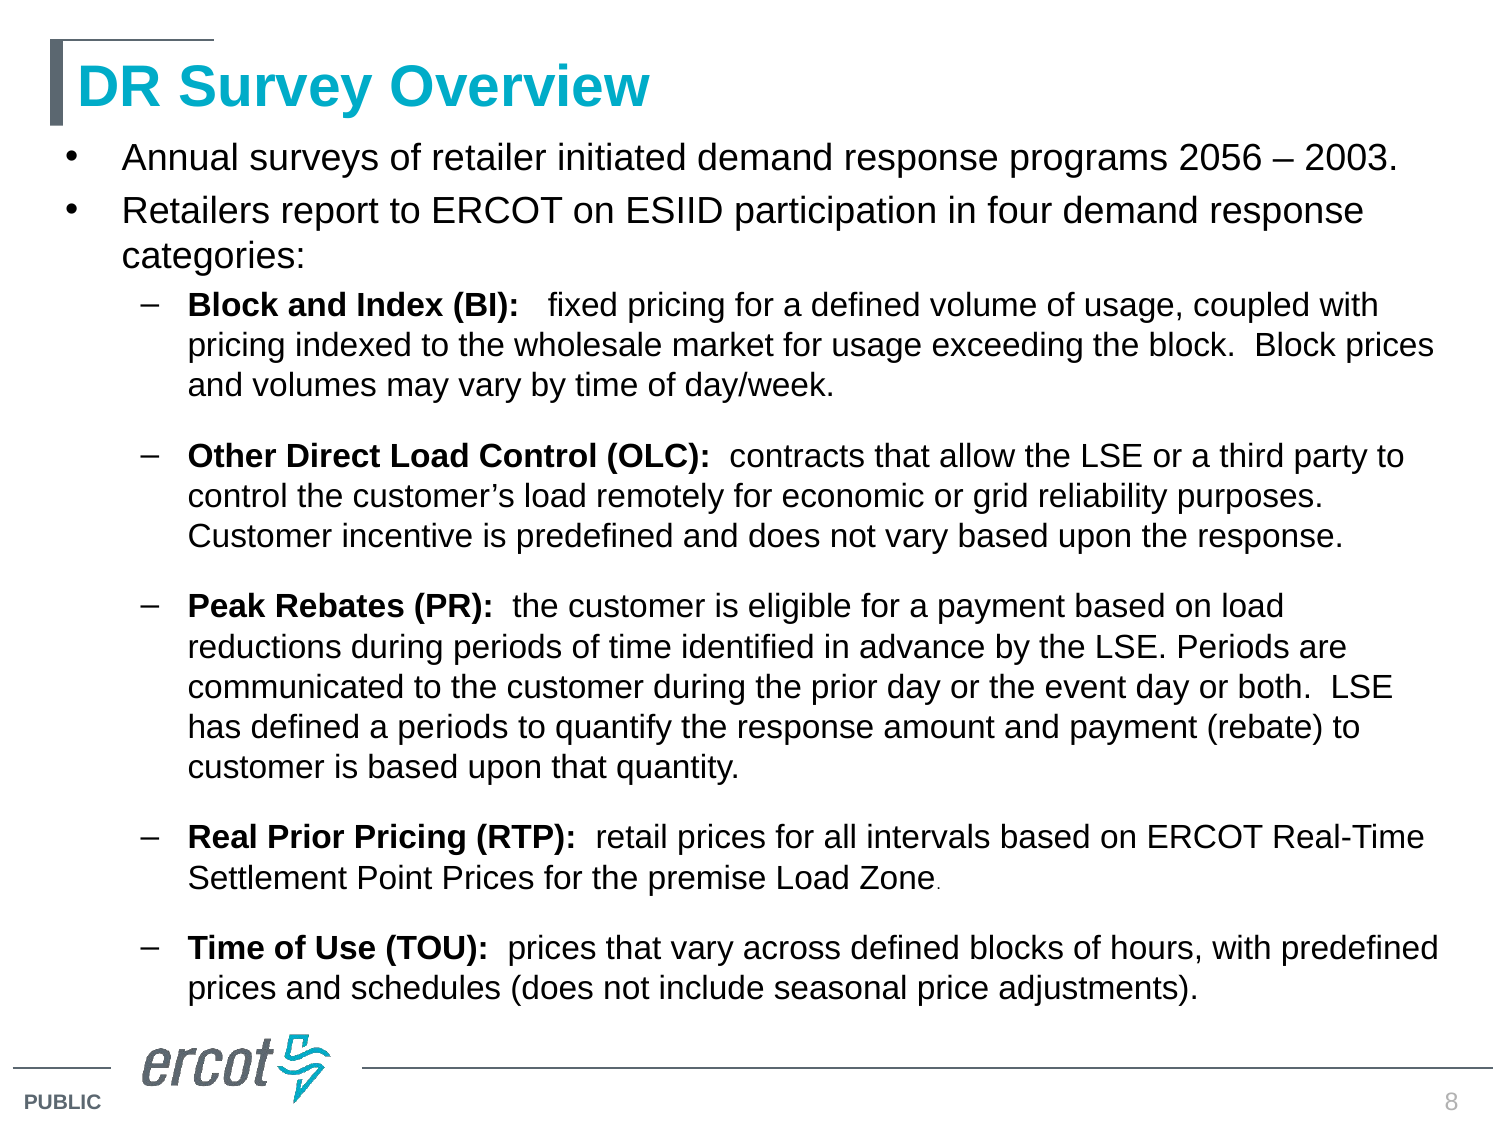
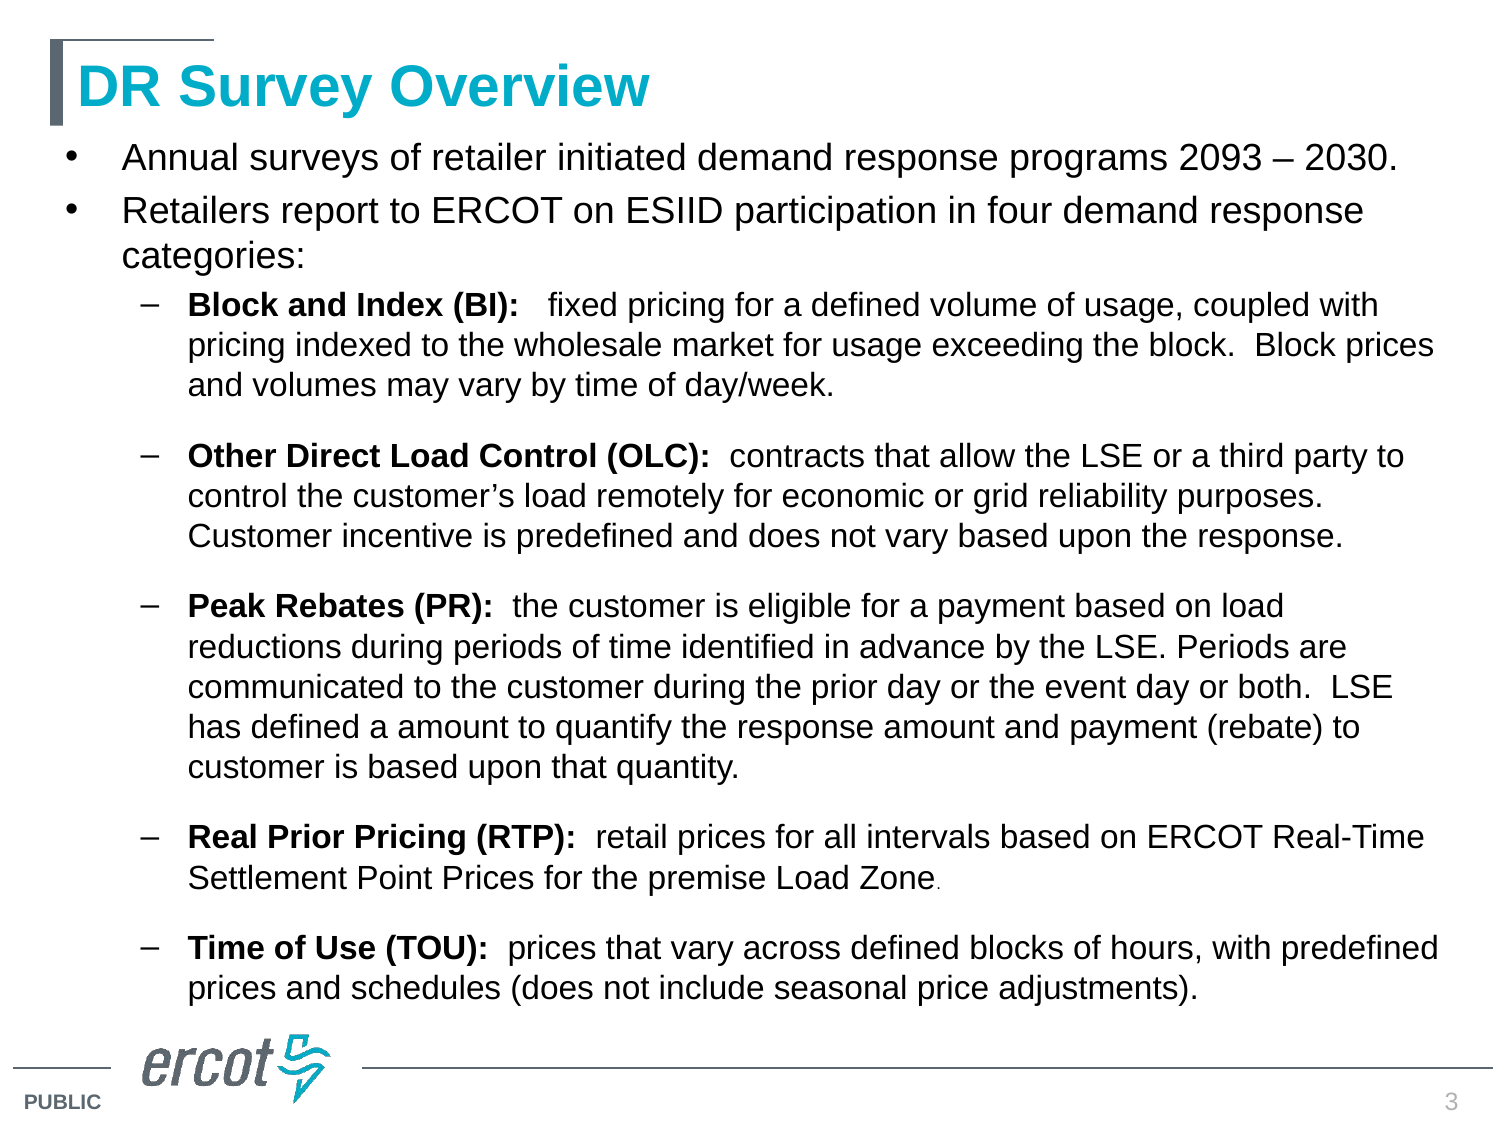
2056: 2056 -> 2093
2003: 2003 -> 2030
a periods: periods -> amount
8: 8 -> 3
